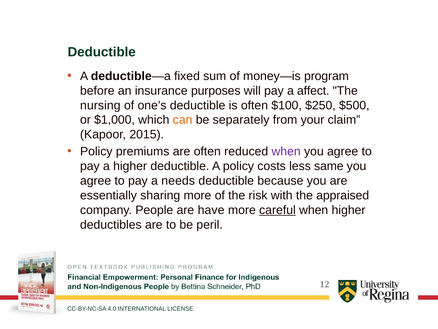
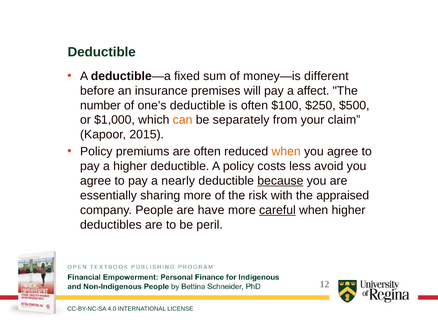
program: program -> different
purposes: purposes -> premises
nursing: nursing -> number
when at (286, 151) colour: purple -> orange
same: same -> avoid
needs: needs -> nearly
because underline: none -> present
